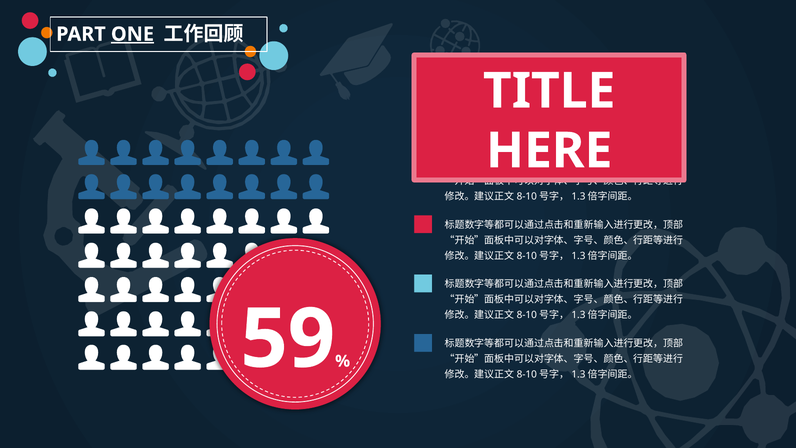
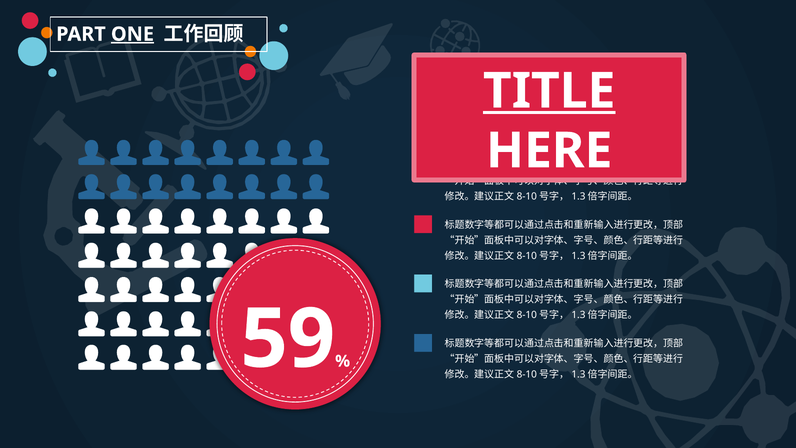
TITLE underline: none -> present
